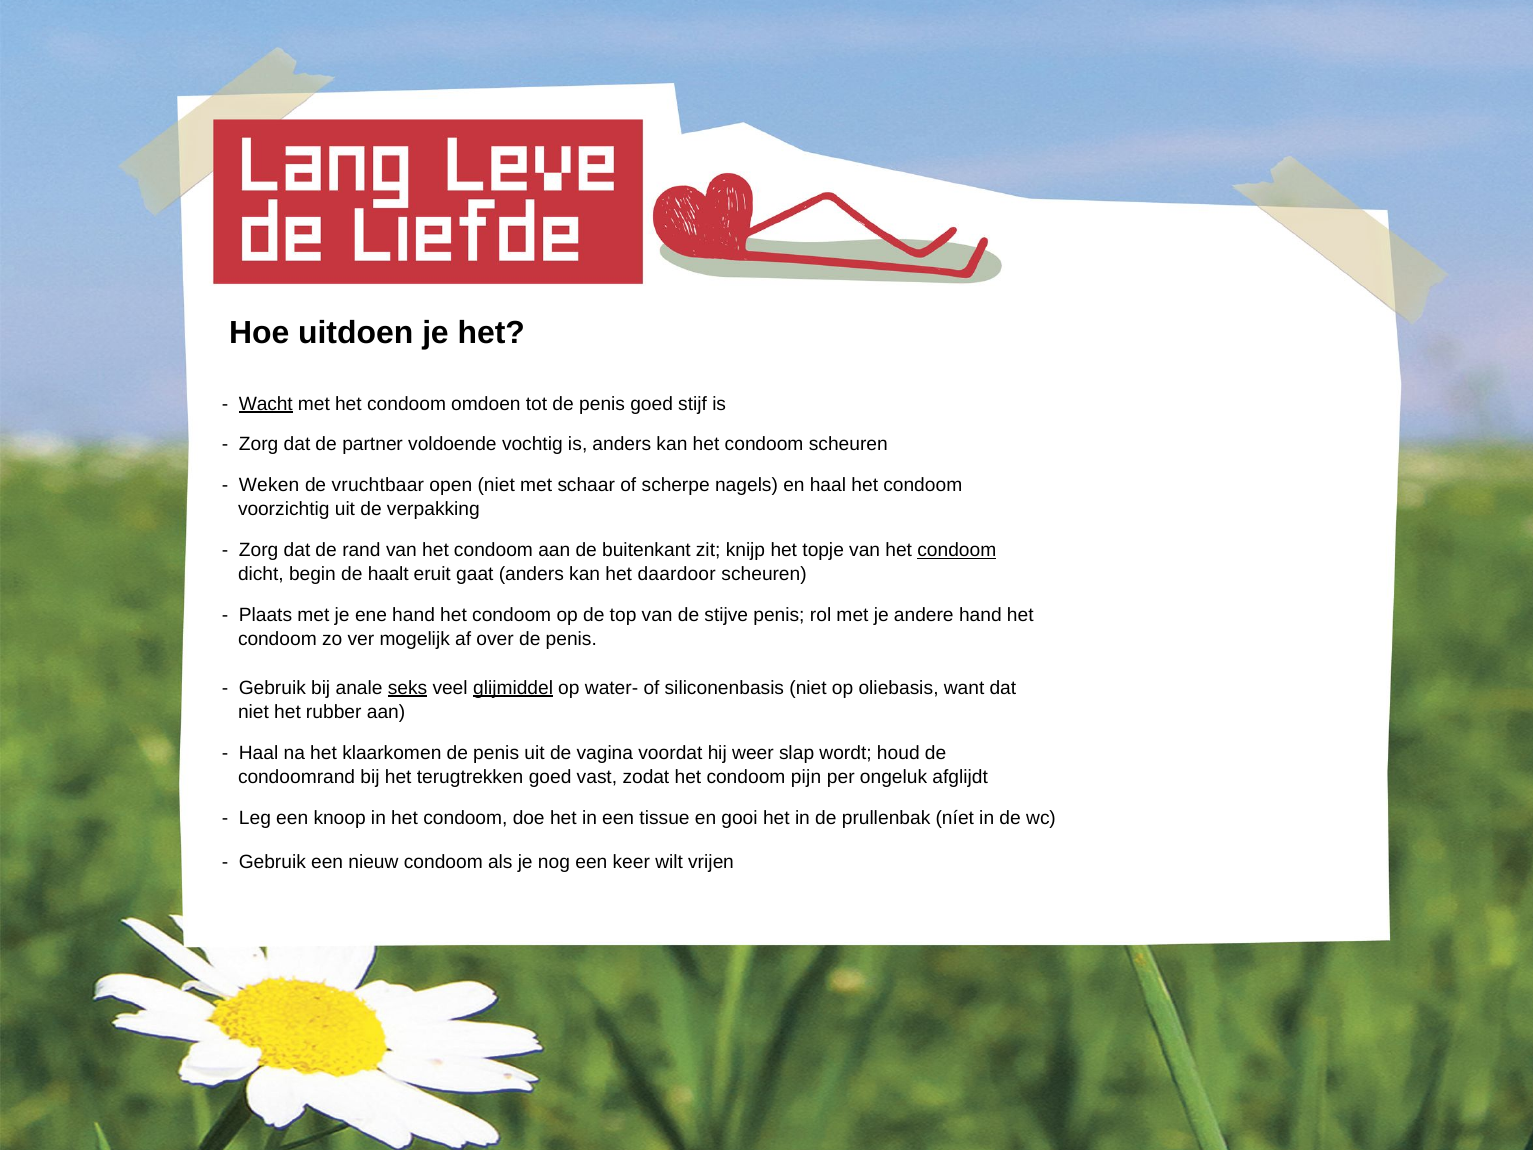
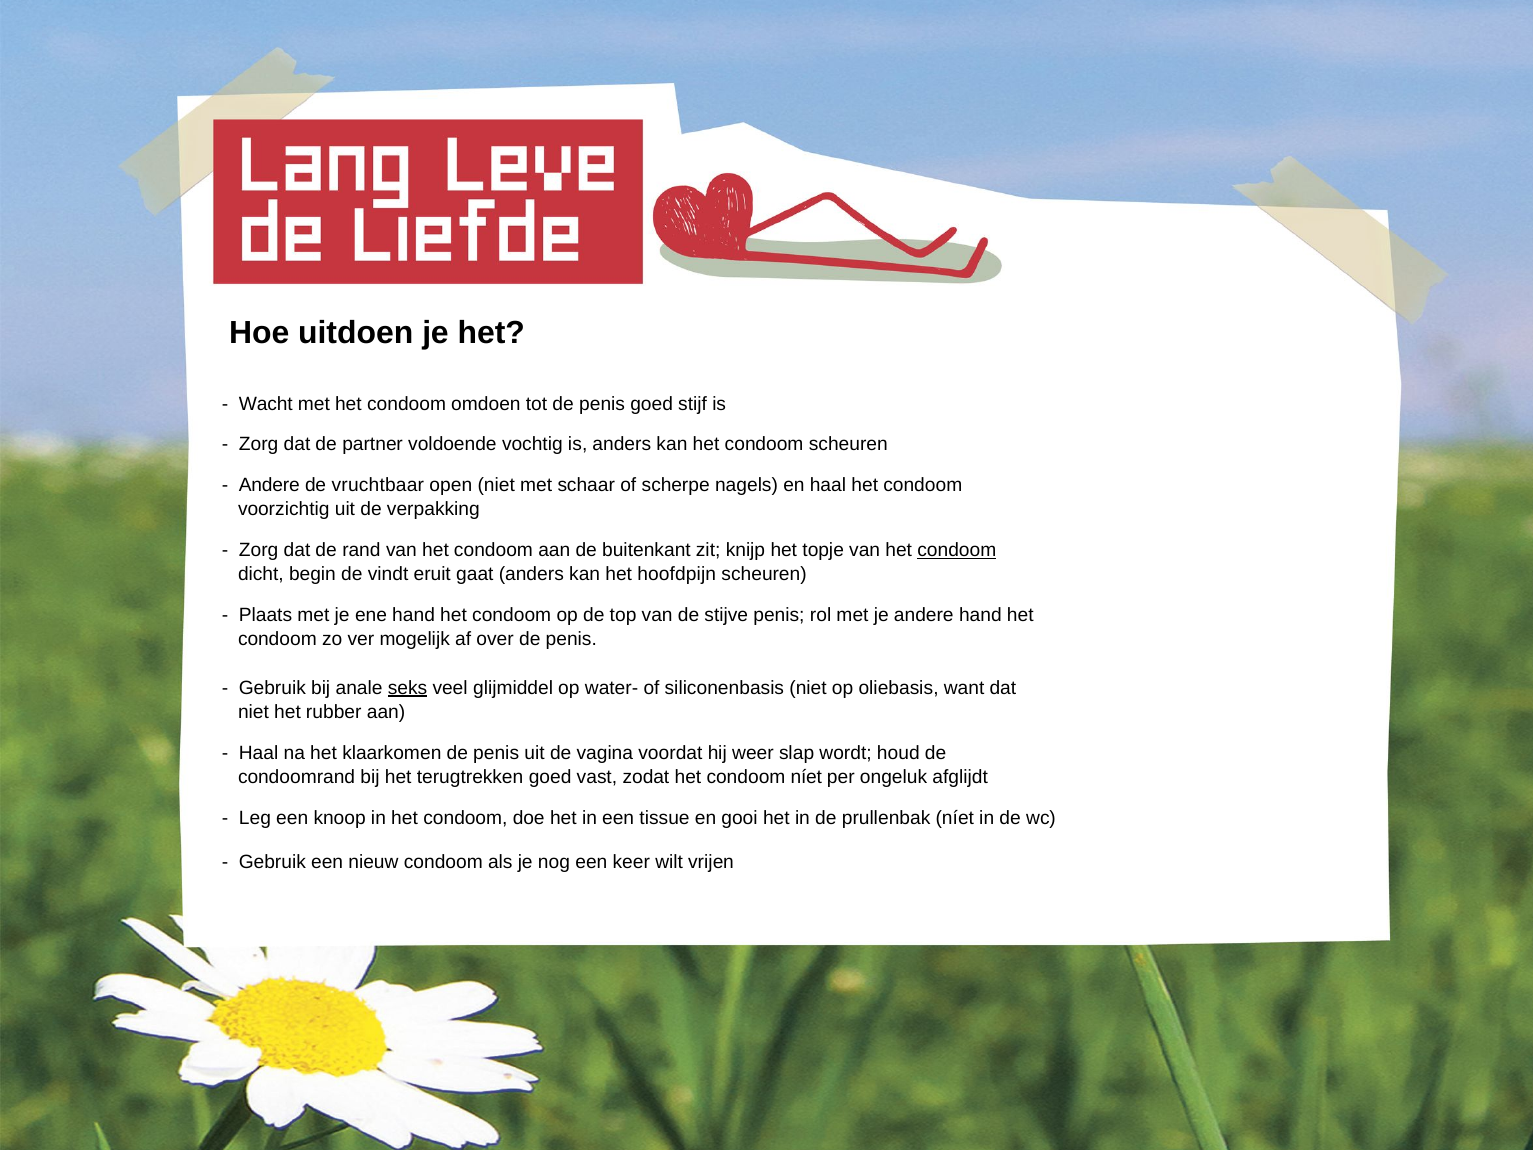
Wacht underline: present -> none
Weken at (269, 485): Weken -> Andere
haalt: haalt -> vindt
daardoor: daardoor -> hoofdpijn
glijmiddel underline: present -> none
condoom pijn: pijn -> níet
